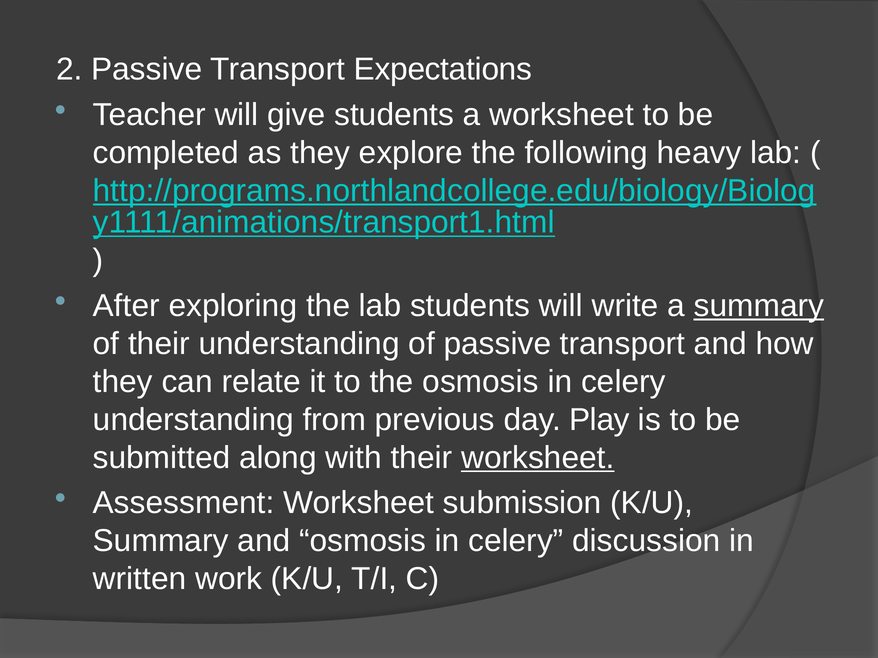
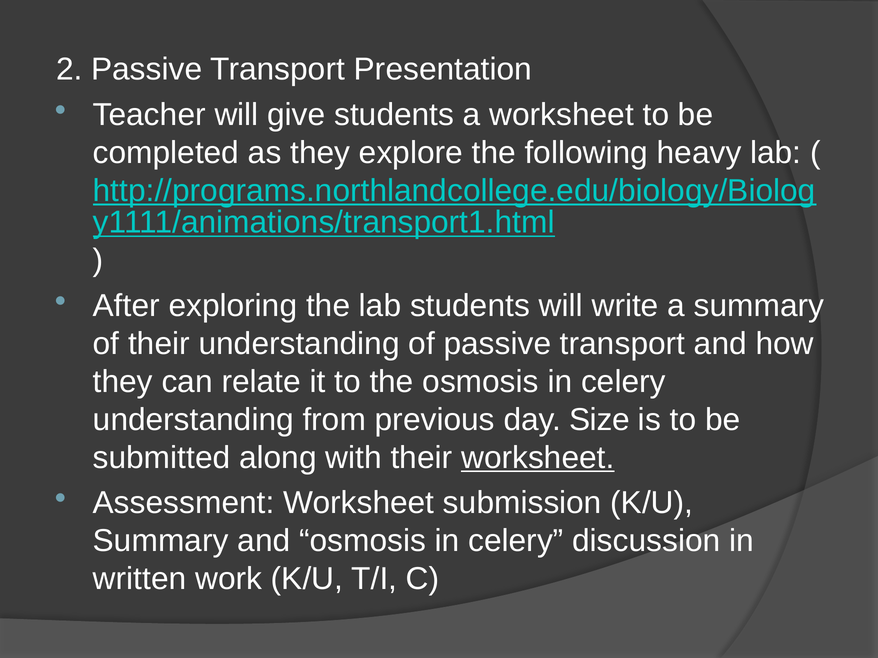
Expectations: Expectations -> Presentation
summary at (759, 306) underline: present -> none
Play: Play -> Size
